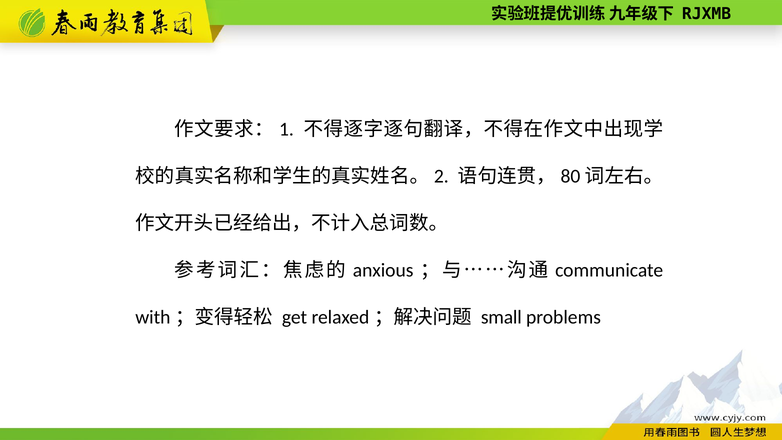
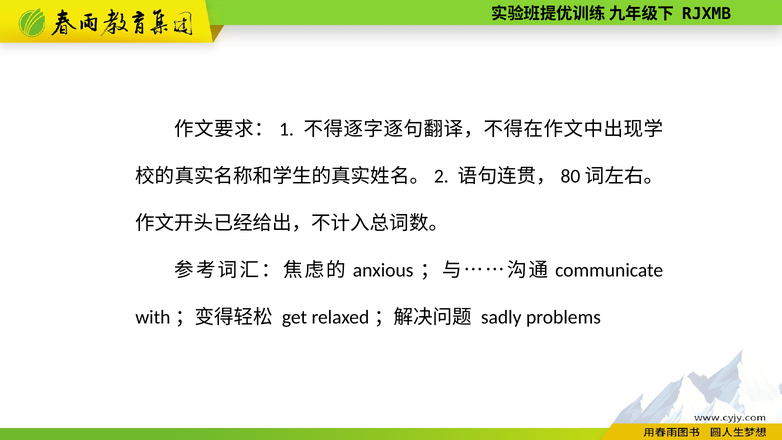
small: small -> sadly
